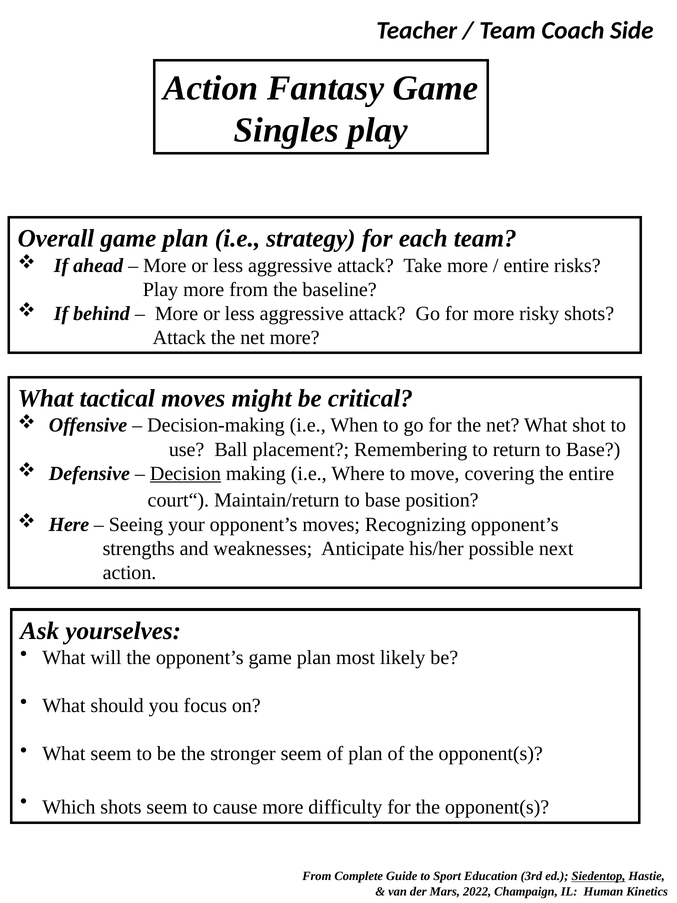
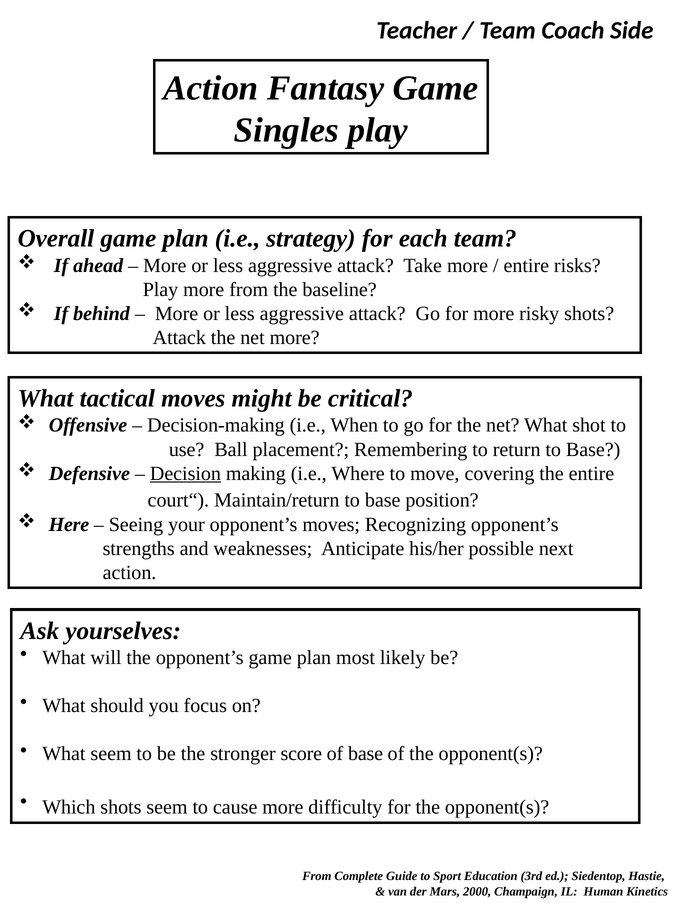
stronger seem: seem -> score
of plan: plan -> base
Siedentop underline: present -> none
2022: 2022 -> 2000
